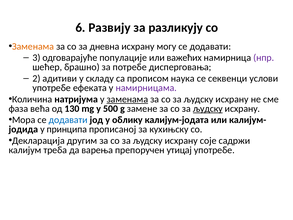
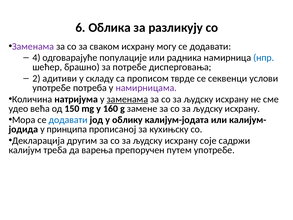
Развију: Развију -> Облика
Заменама at (33, 46) colour: orange -> purple
дневна: дневна -> сваком
3: 3 -> 4
важећих: важећих -> радника
нпр colour: purple -> blue
наука: наука -> тврде
ефеката: ефеката -> потреба
фаза: фаза -> удео
130: 130 -> 150
500: 500 -> 160
људску at (208, 108) underline: present -> none
утицај: утицај -> путем
